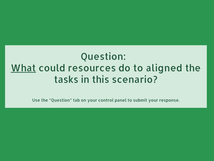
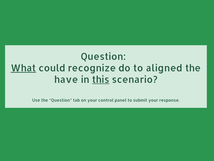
resources: resources -> recognize
tasks: tasks -> have
this underline: none -> present
